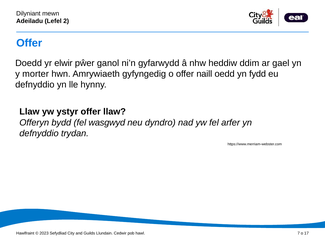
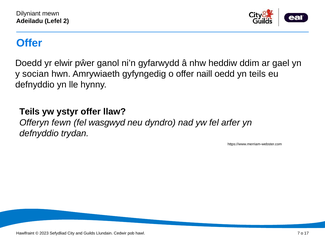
morter: morter -> socian
yn fydd: fydd -> teils
Llaw at (29, 112): Llaw -> Teils
bydd: bydd -> fewn
